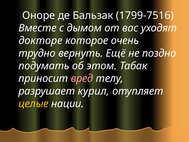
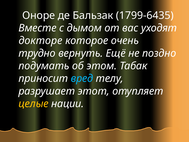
1799-7516: 1799-7516 -> 1799-6435
вред colour: pink -> light blue
курил: курил -> этот
